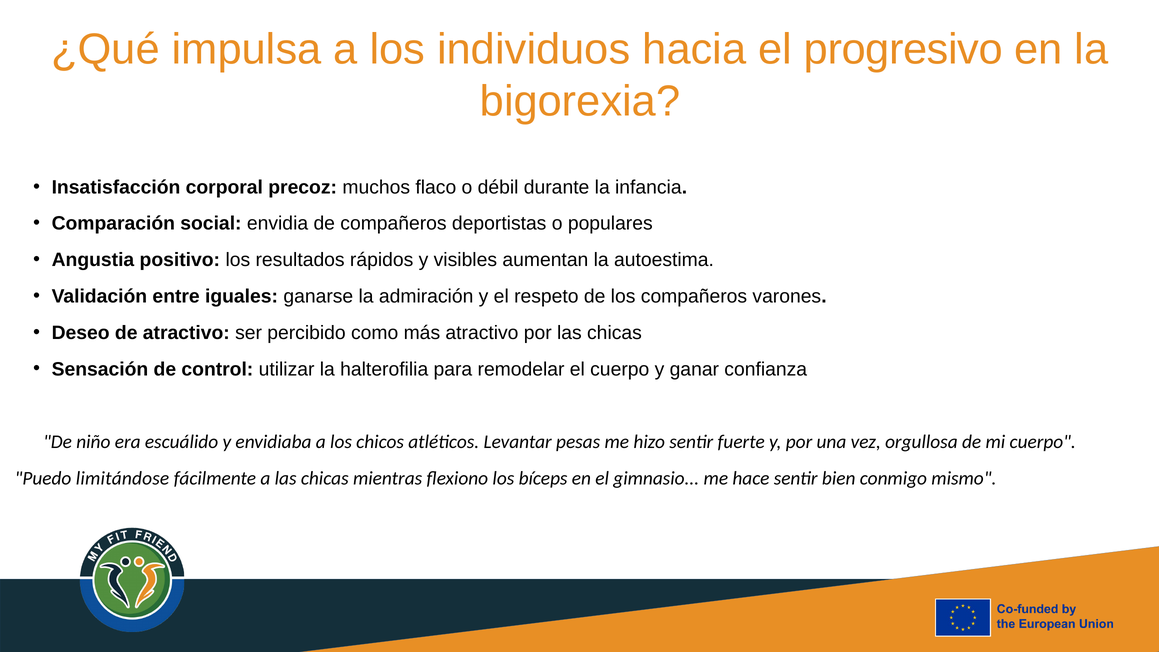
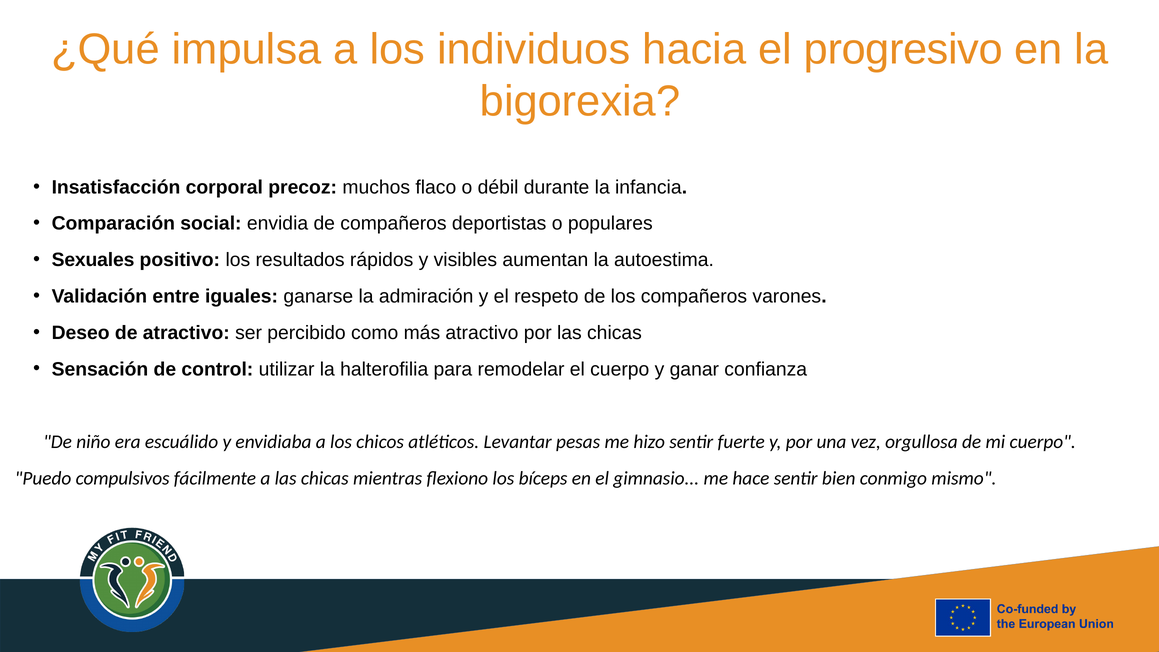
Angustia: Angustia -> Sexuales
limitándose: limitándose -> compulsivos
